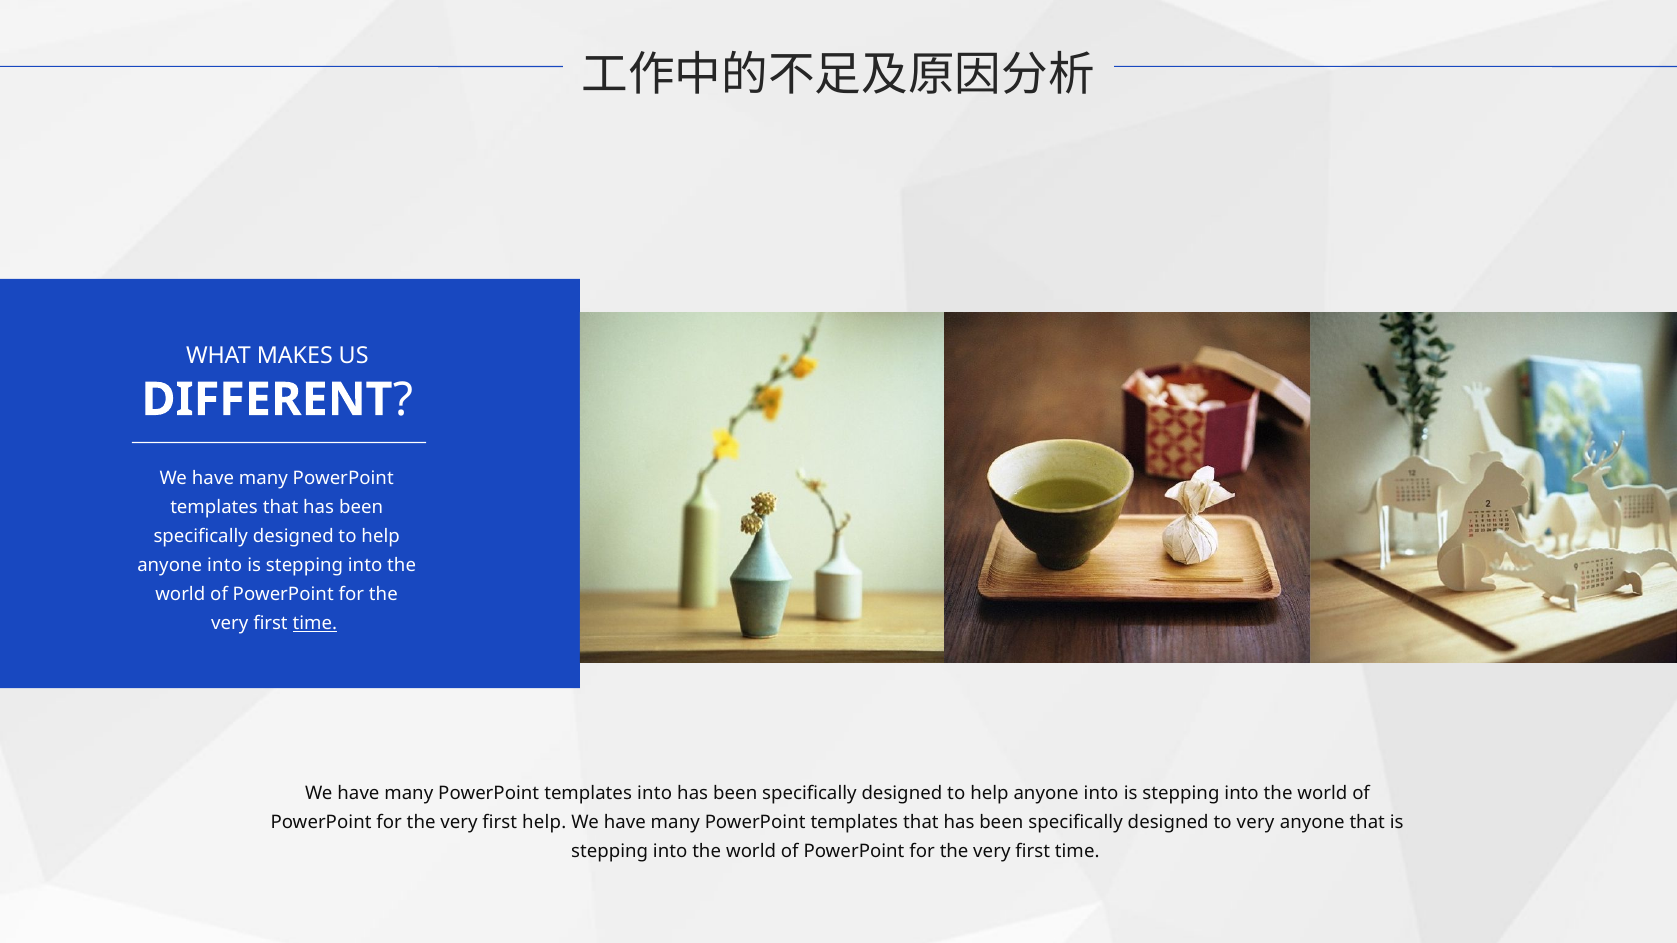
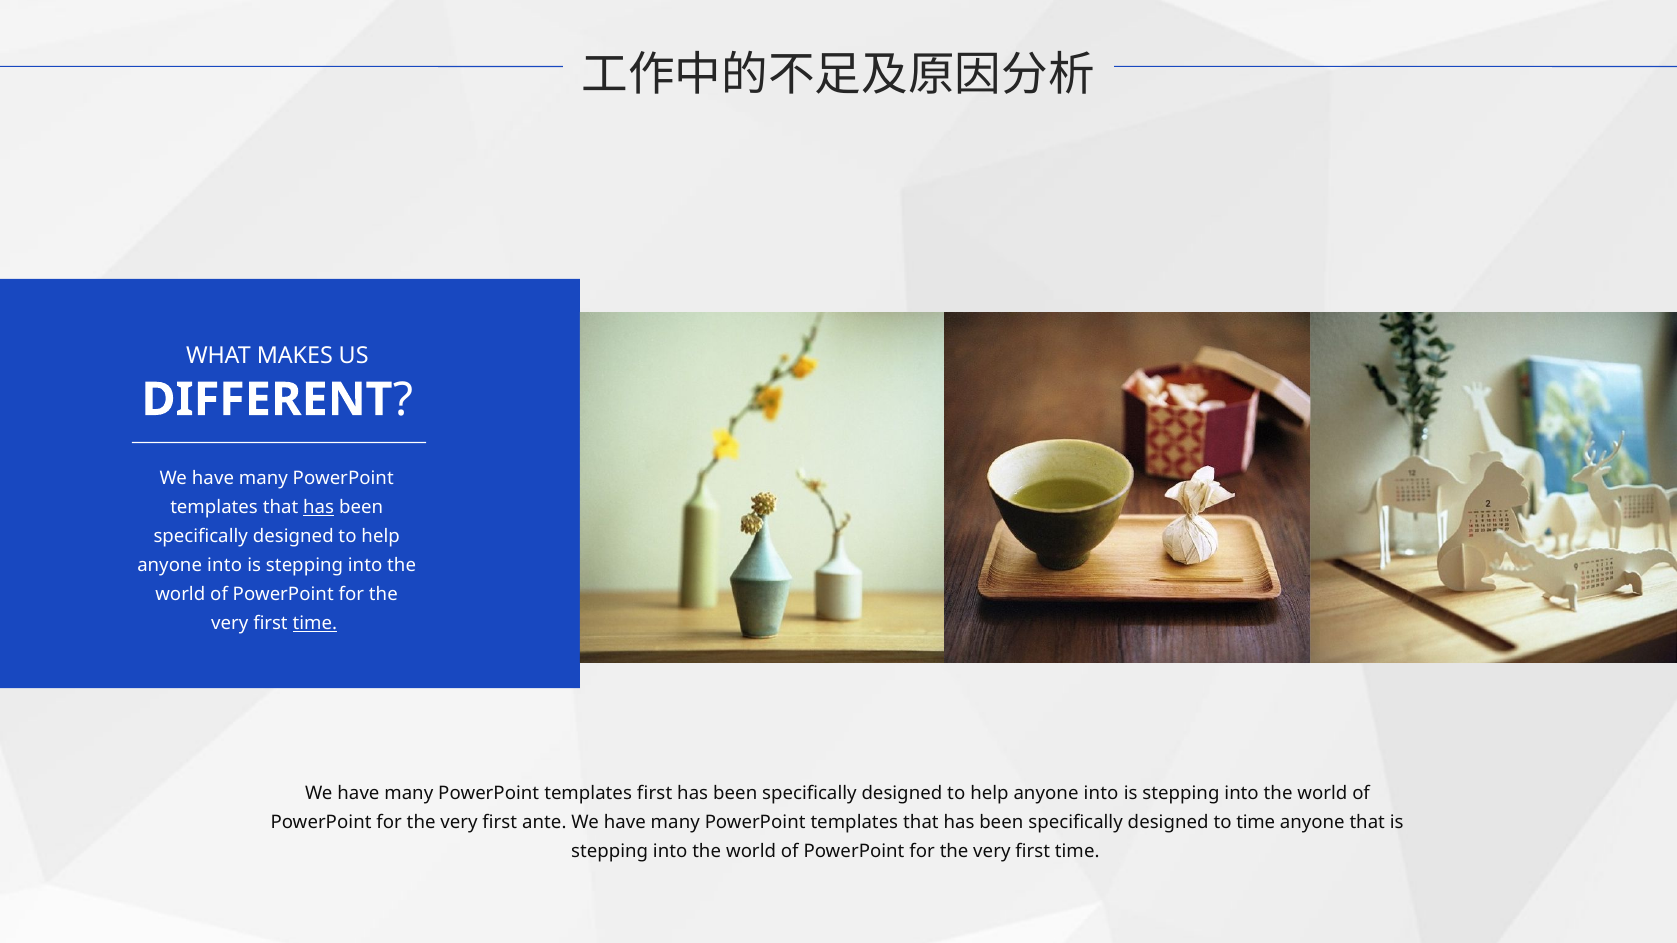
has at (319, 507) underline: none -> present
templates into: into -> first
first help: help -> ante
to very: very -> time
